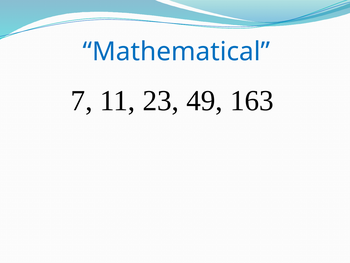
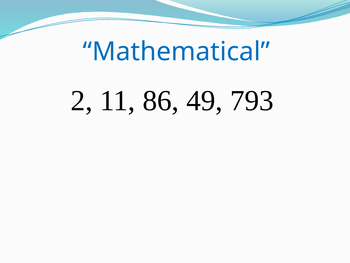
7: 7 -> 2
23: 23 -> 86
163: 163 -> 793
